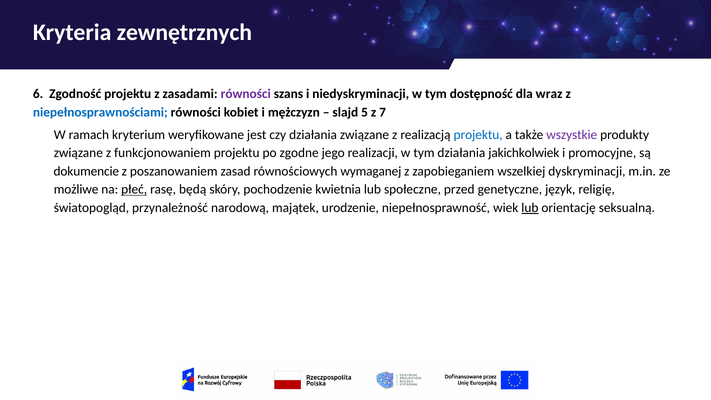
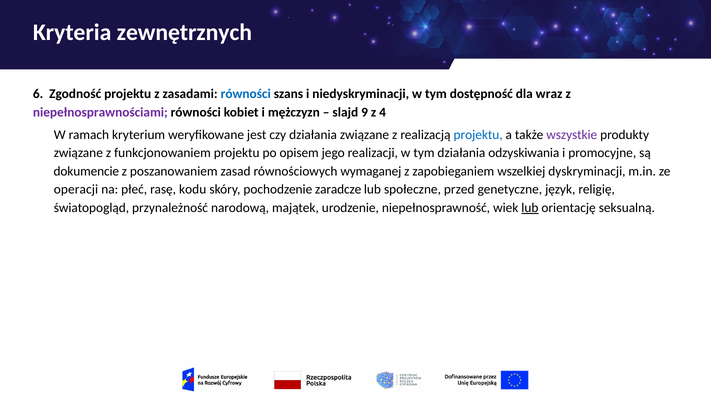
równości at (246, 94) colour: purple -> blue
niepełnosprawnościami colour: blue -> purple
5: 5 -> 9
7: 7 -> 4
zgodne: zgodne -> opisem
jakichkolwiek: jakichkolwiek -> odzyskiwania
możliwe: możliwe -> operacji
płeć underline: present -> none
będą: będą -> kodu
kwietnia: kwietnia -> zaradcze
